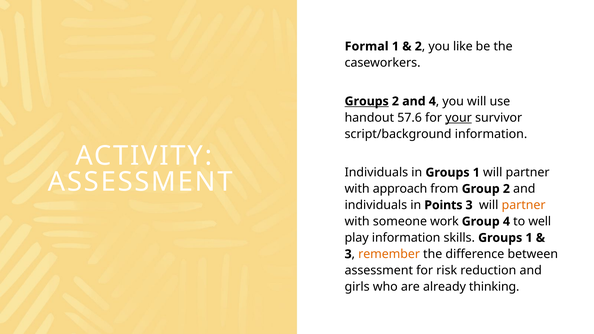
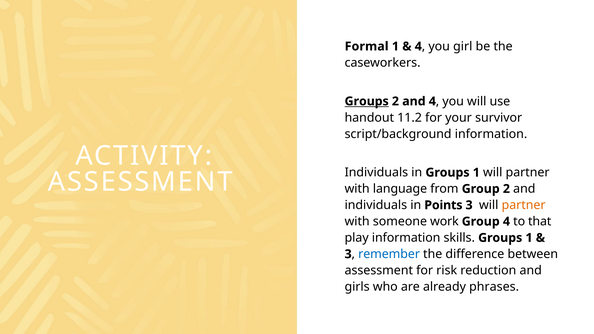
2 at (418, 46): 2 -> 4
like: like -> girl
57.6: 57.6 -> 11.2
your underline: present -> none
approach: approach -> language
well: well -> that
remember colour: orange -> blue
thinking: thinking -> phrases
